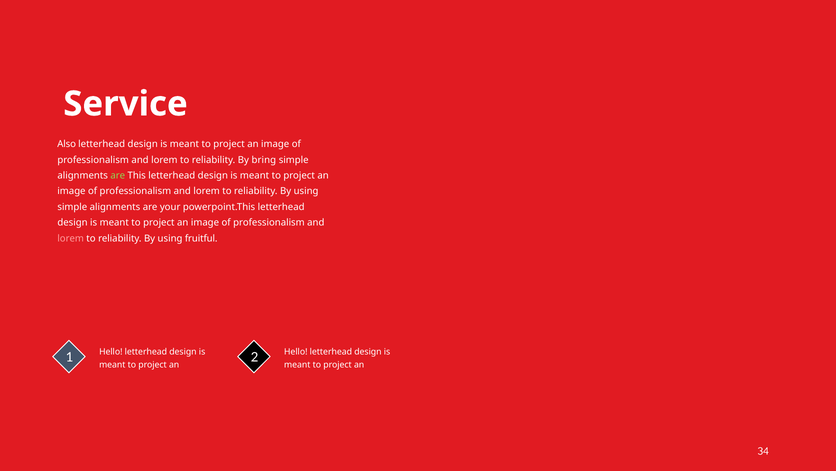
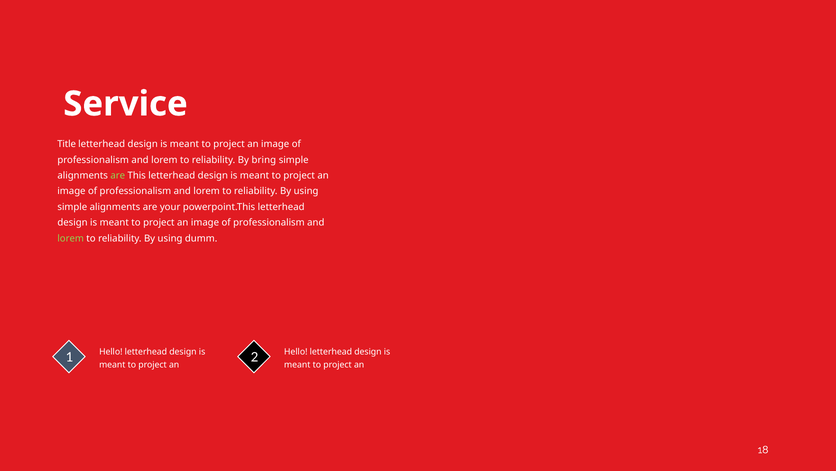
Also: Also -> Title
lorem at (71, 238) colour: pink -> light green
fruitful: fruitful -> dumm
34: 34 -> 18
